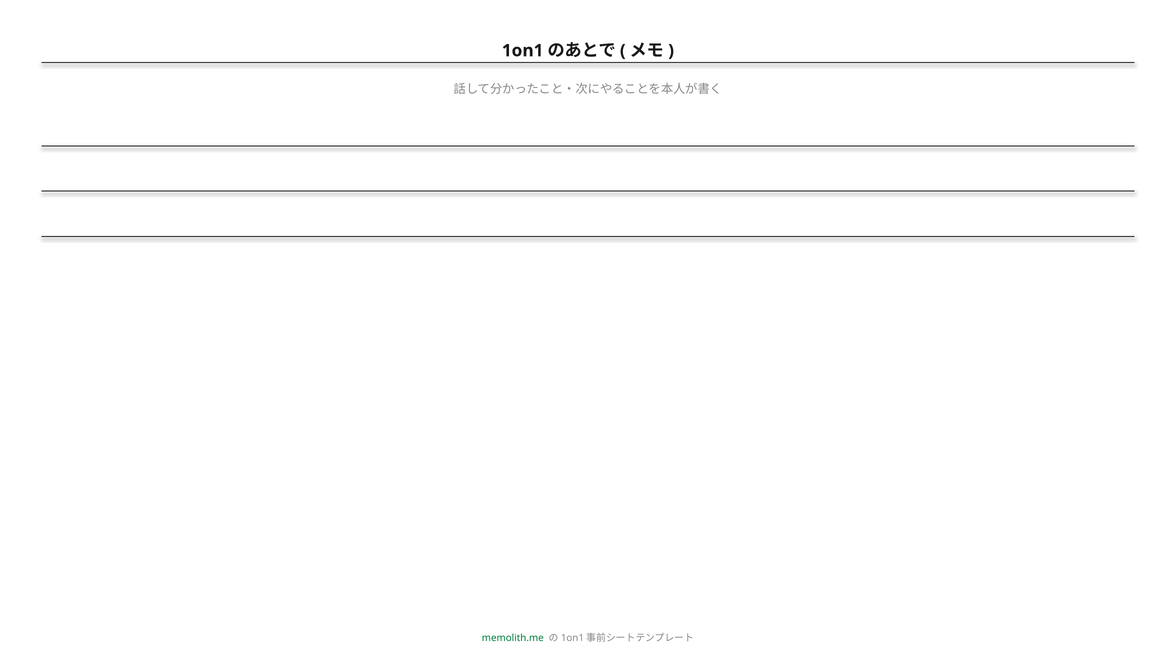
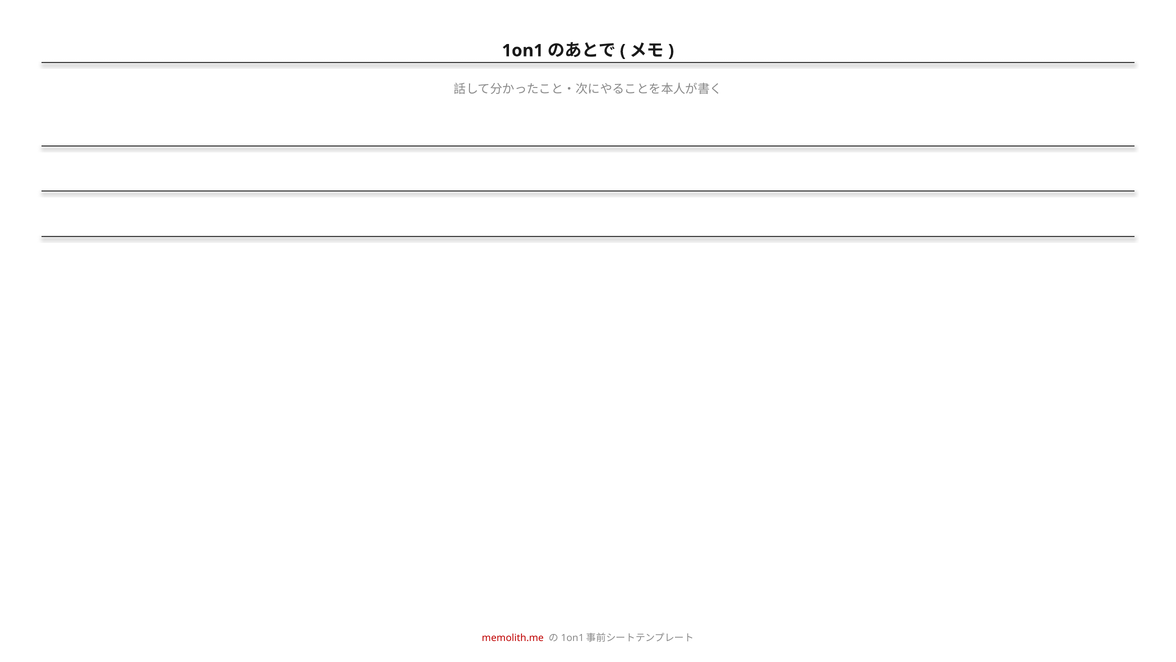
memolith.me colour: green -> red
